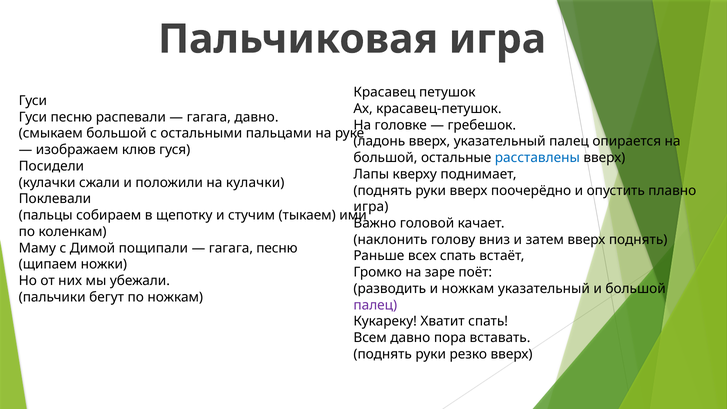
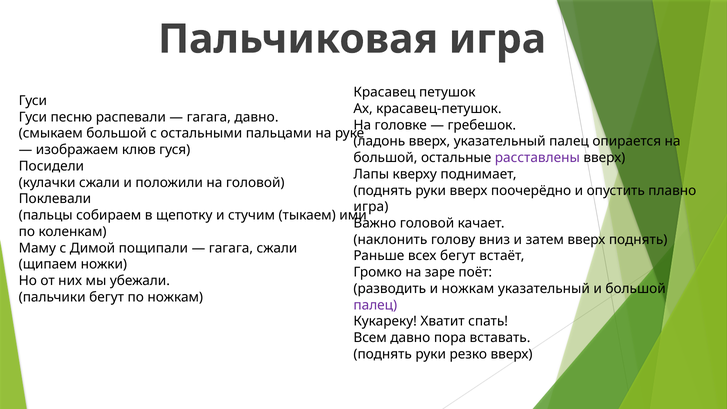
расставлены colour: blue -> purple
на кулачки: кулачки -> головой
гагага песню: песню -> сжали
всех спать: спать -> бегут
